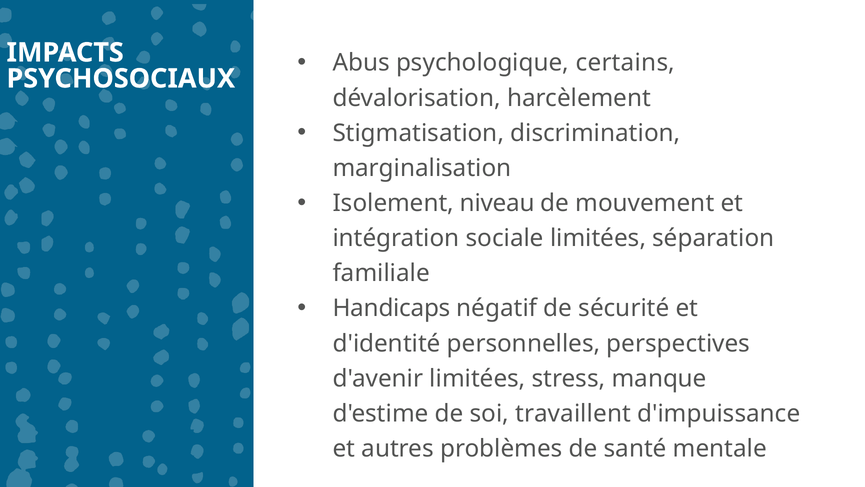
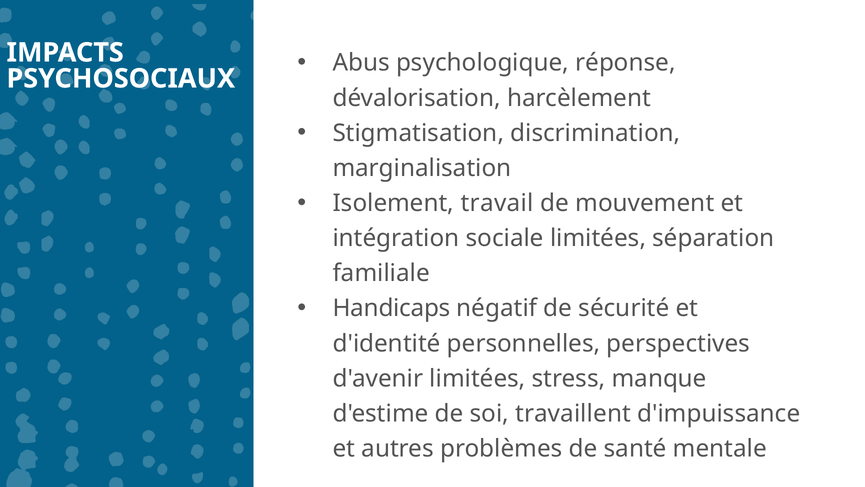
certains: certains -> réponse
niveau: niveau -> travail
